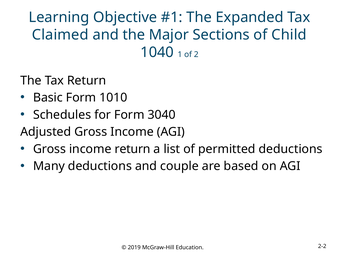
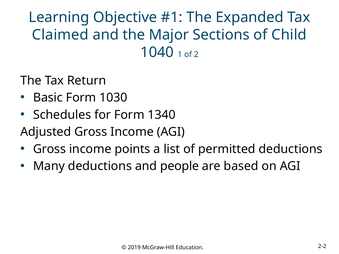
1010: 1010 -> 1030
3040: 3040 -> 1340
income return: return -> points
couple: couple -> people
